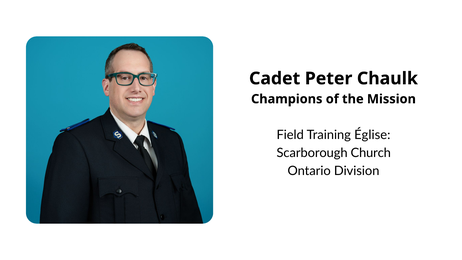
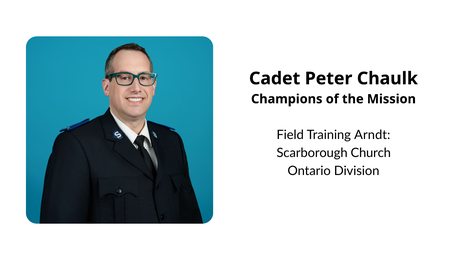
Église: Église -> Arndt
